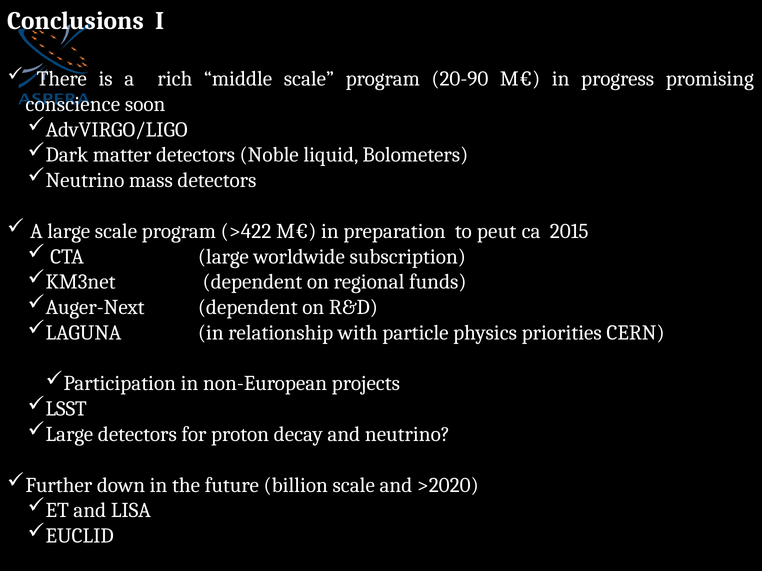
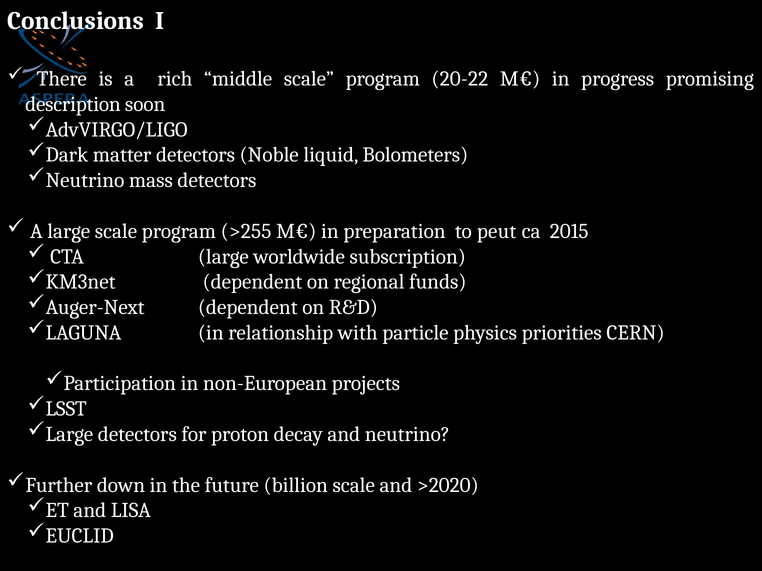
20-90: 20-90 -> 20-22
conscience: conscience -> description
>422: >422 -> >255
